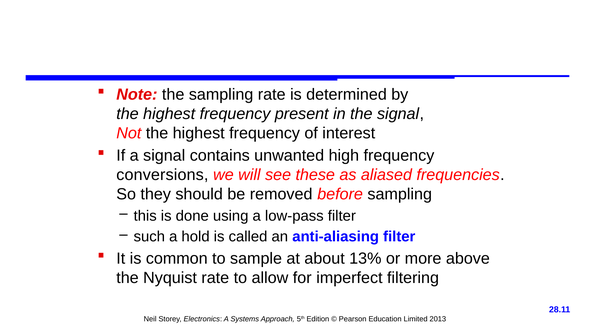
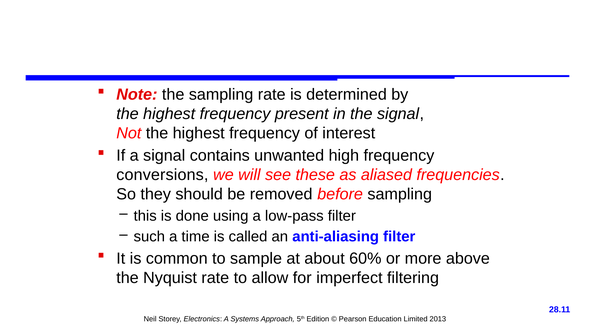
hold: hold -> time
13%: 13% -> 60%
